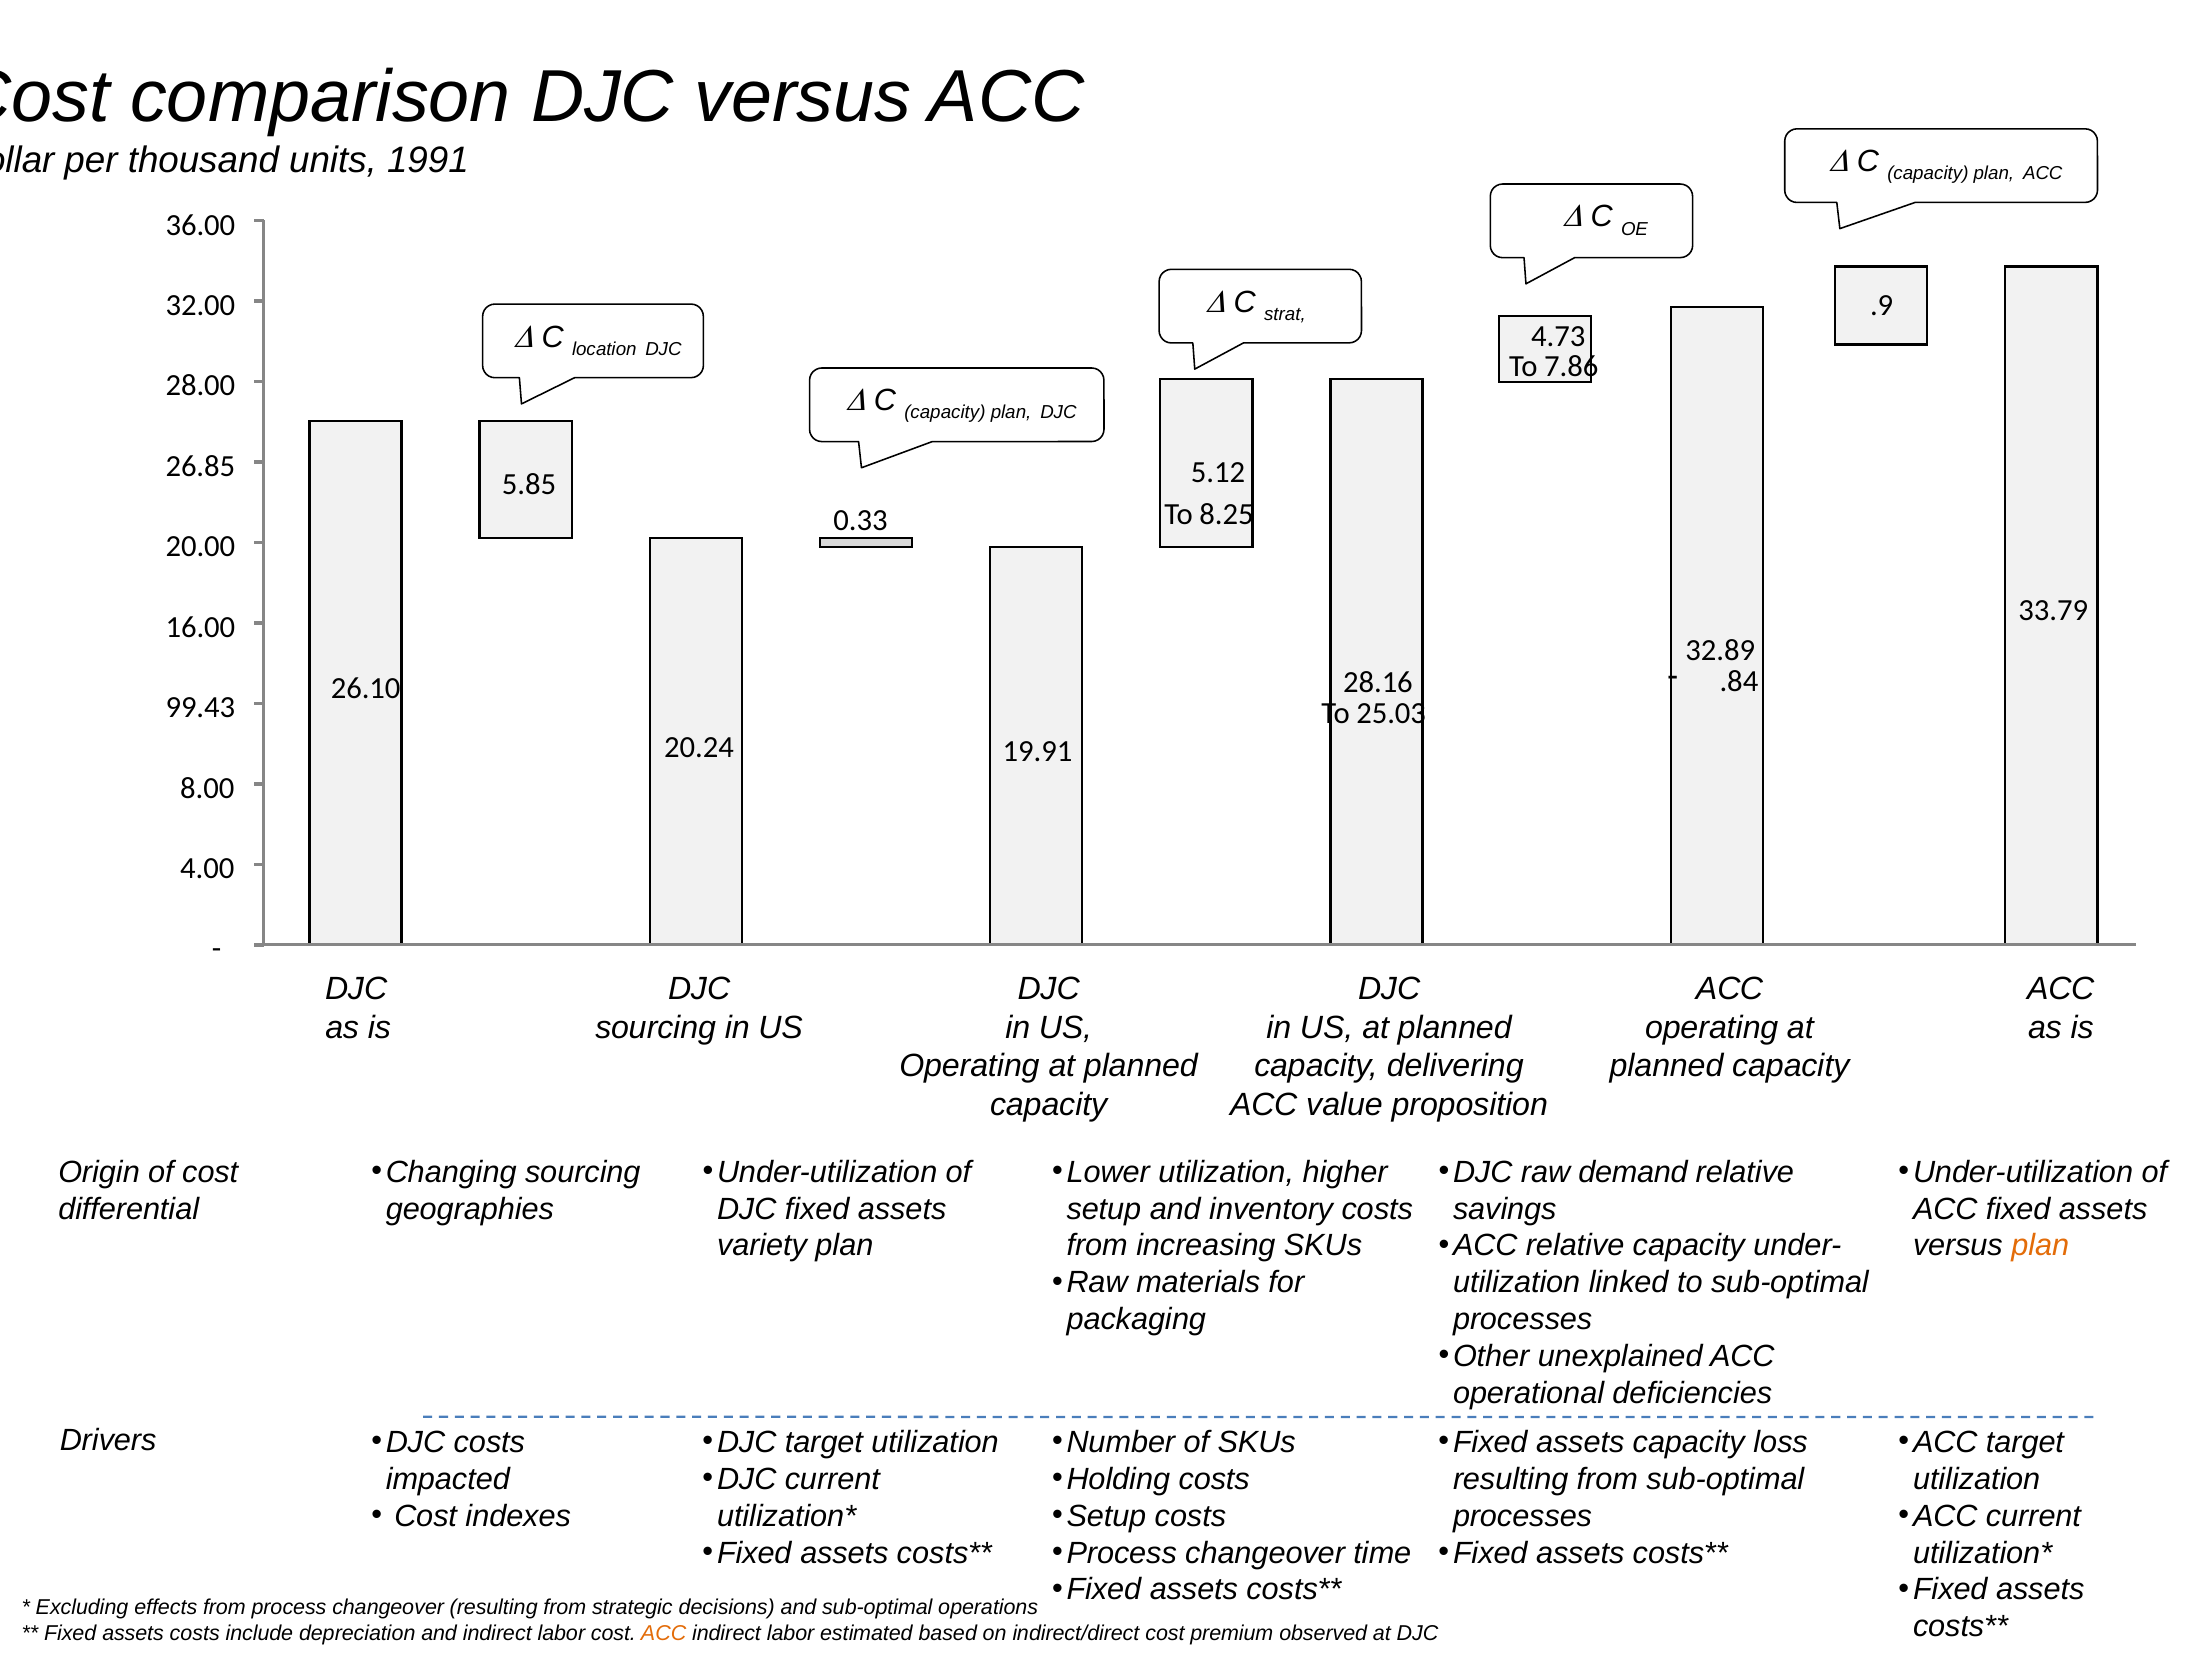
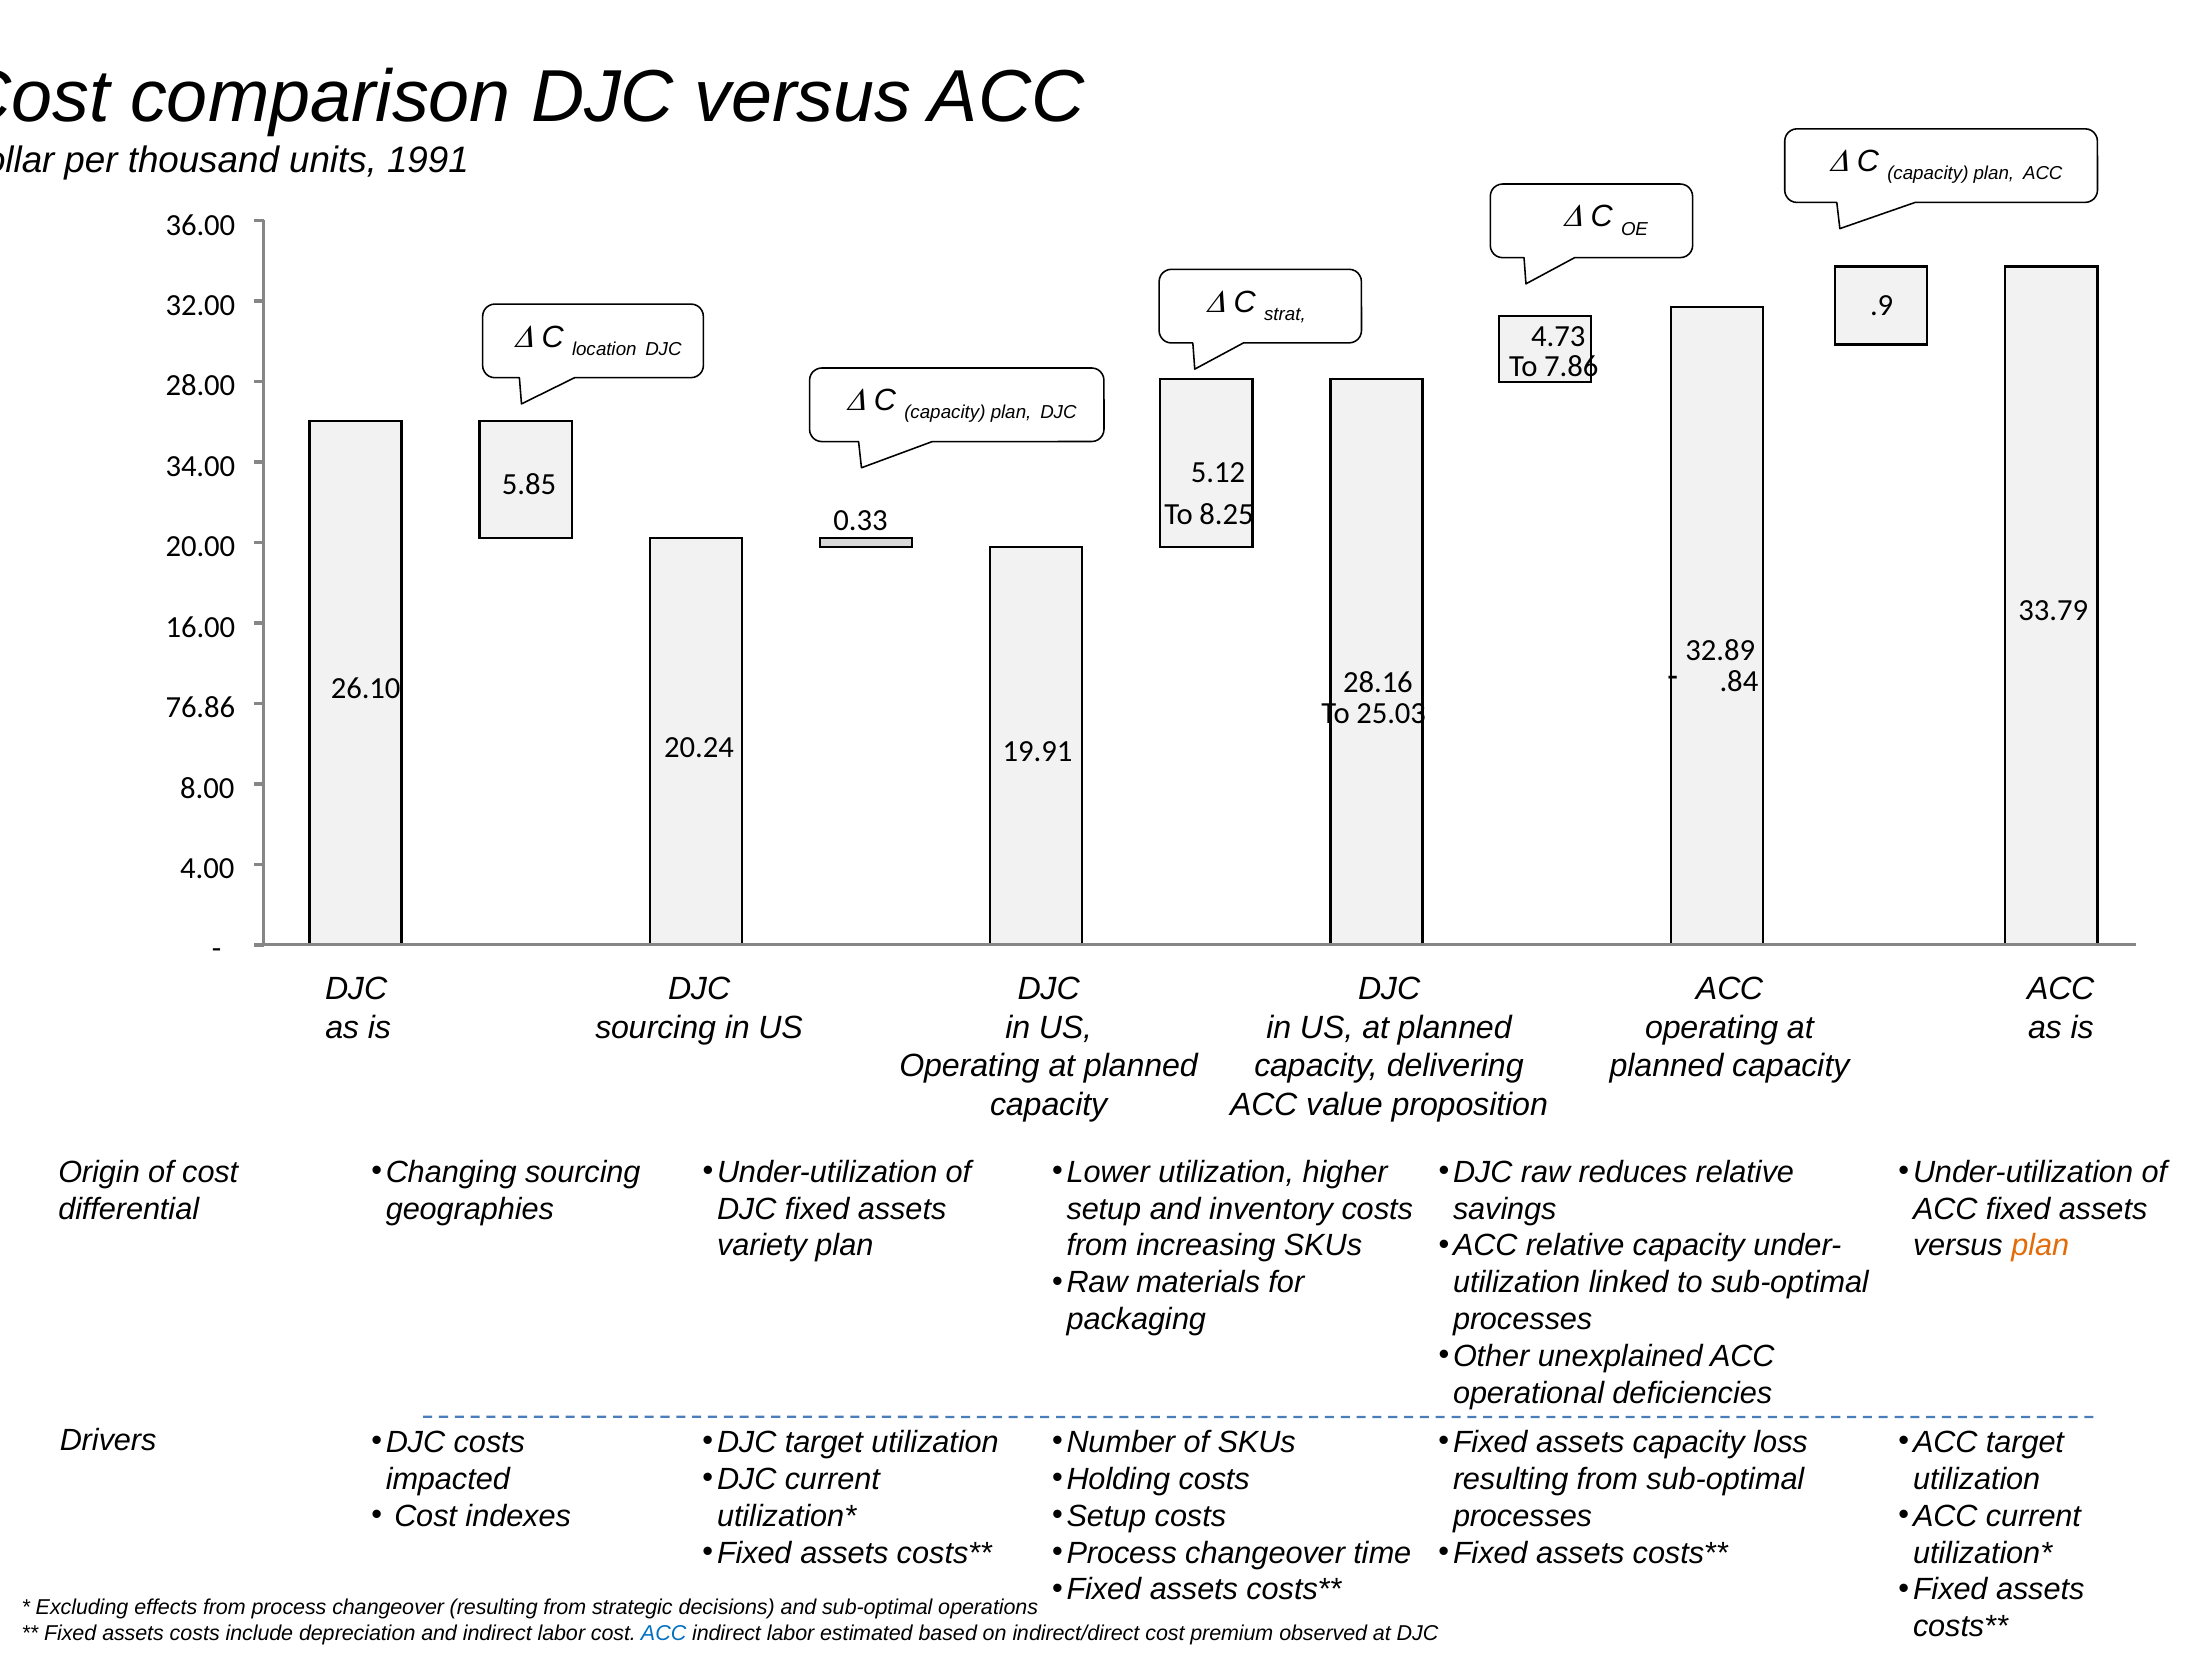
26.85: 26.85 -> 34.00
99.43: 99.43 -> 76.86
demand: demand -> reduces
ACC at (664, 1633) colour: orange -> blue
